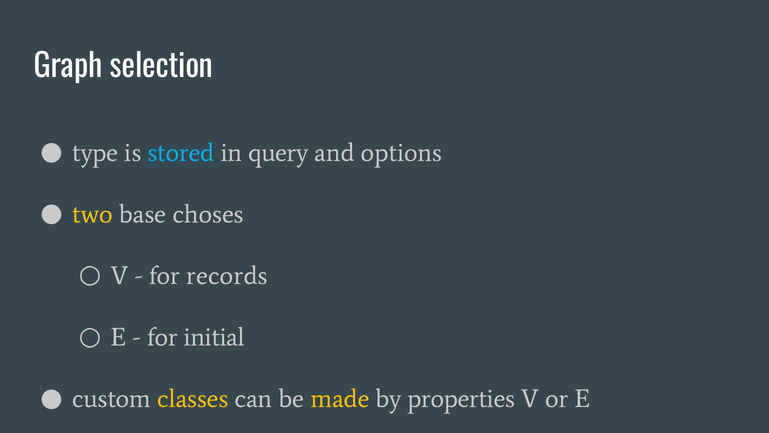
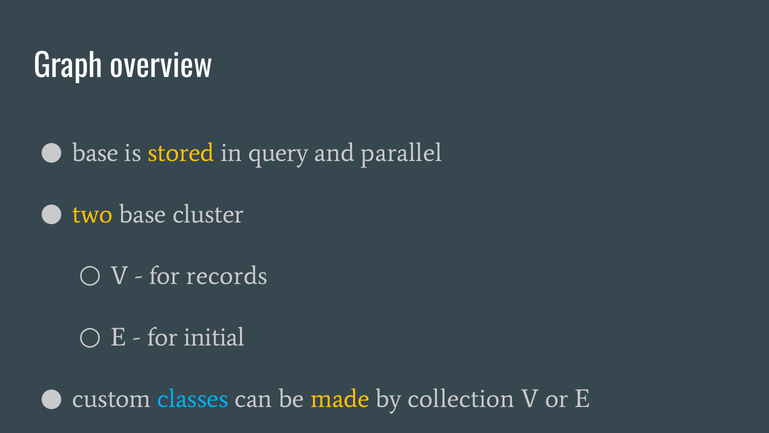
selection: selection -> overview
type at (95, 153): type -> base
stored colour: light blue -> yellow
options: options -> parallel
choses: choses -> cluster
classes colour: yellow -> light blue
properties: properties -> collection
